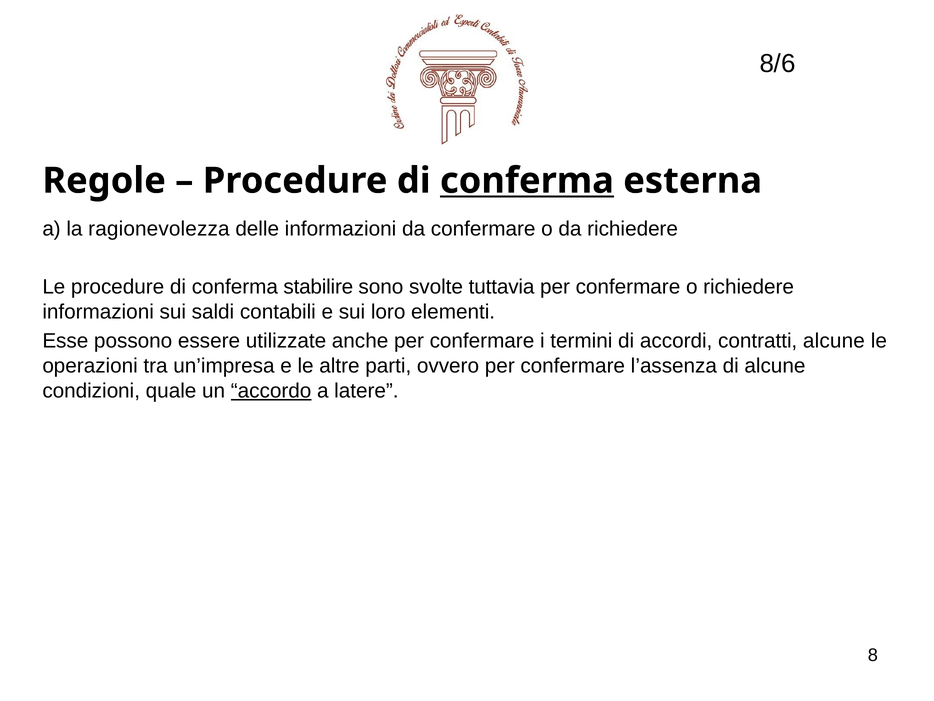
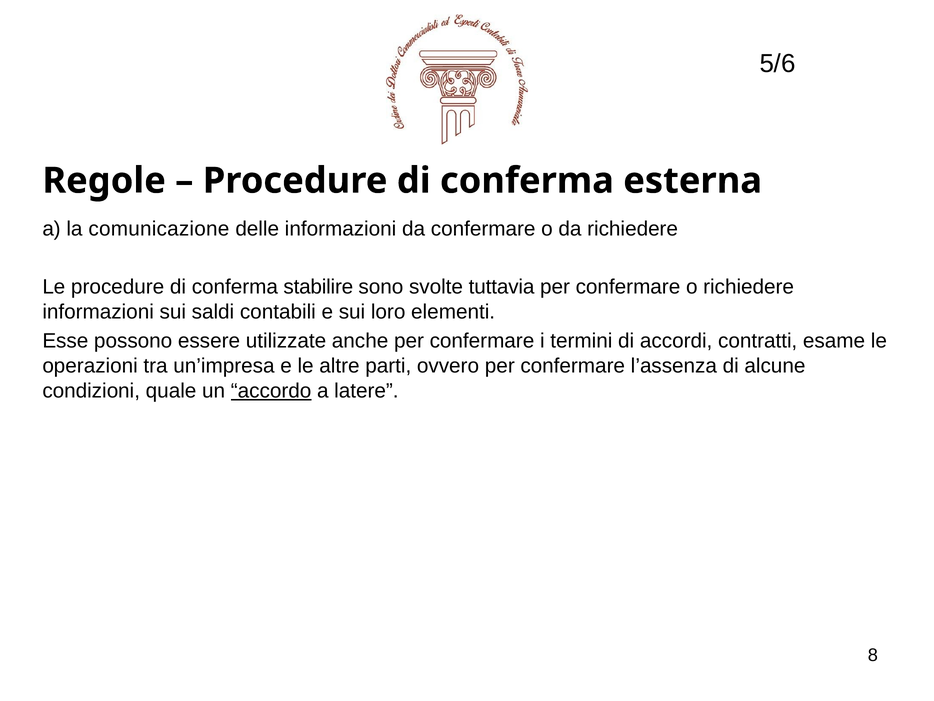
8/6: 8/6 -> 5/6
conferma at (527, 181) underline: present -> none
ragionevolezza: ragionevolezza -> comunicazione
contratti alcune: alcune -> esame
